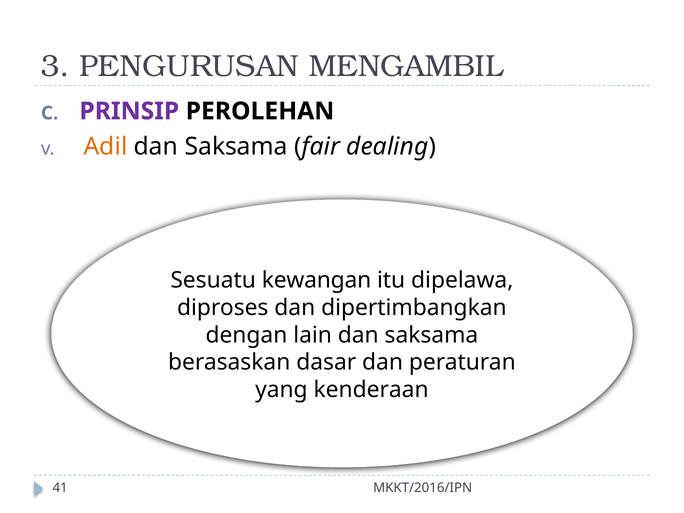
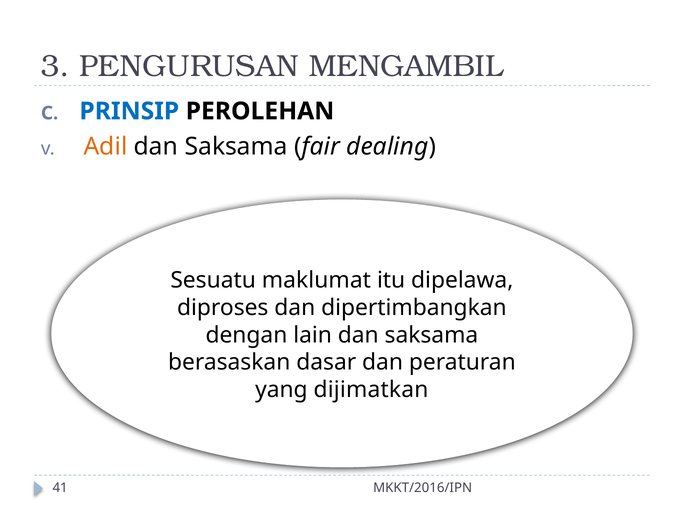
PRINSIP colour: purple -> blue
kewangan: kewangan -> maklumat
kenderaan: kenderaan -> dijimatkan
